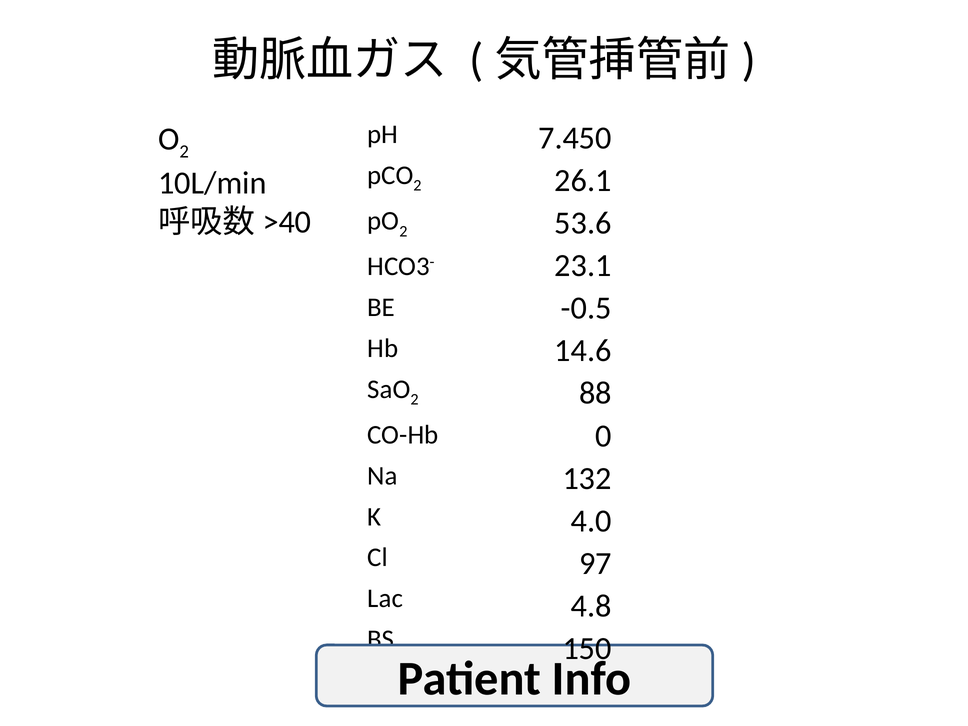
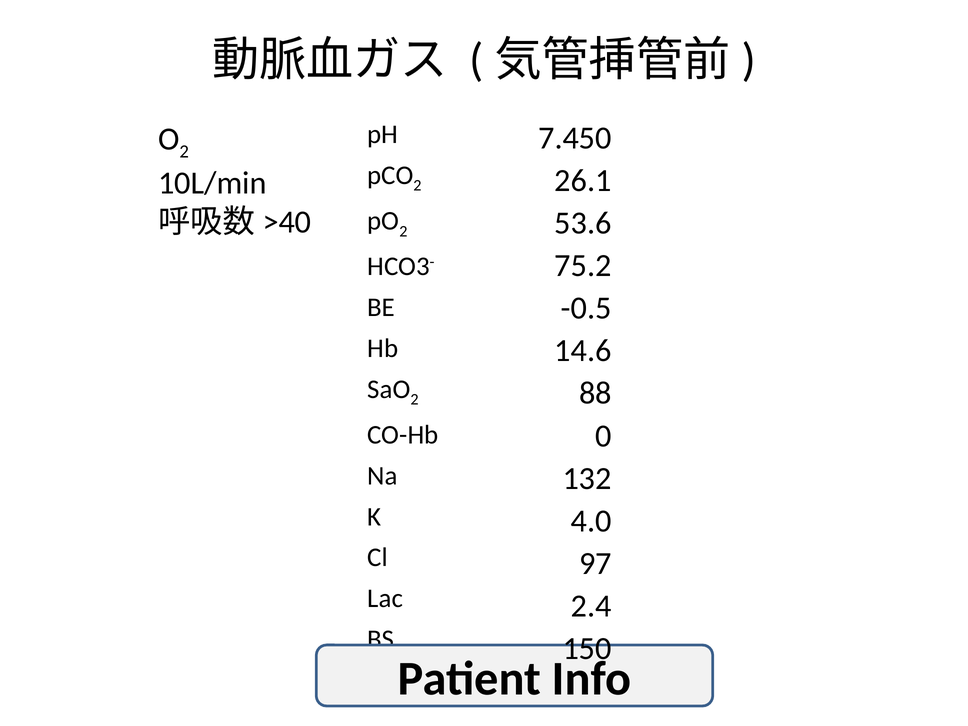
23.1: 23.1 -> 75.2
4.8: 4.8 -> 2.4
